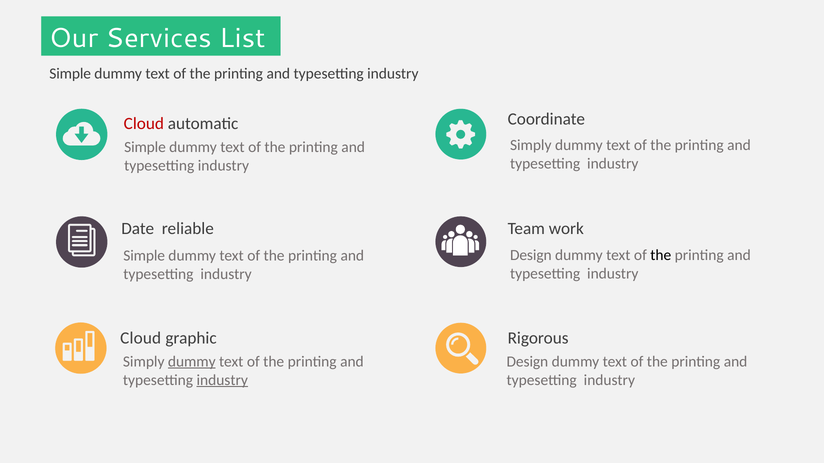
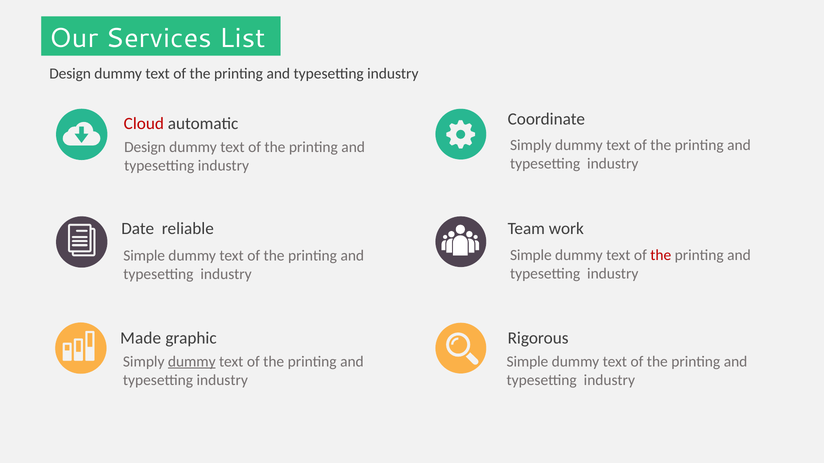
Simple at (70, 74): Simple -> Design
Simple at (145, 147): Simple -> Design
Design at (531, 255): Design -> Simple
the at (661, 255) colour: black -> red
Cloud at (141, 338): Cloud -> Made
Design at (527, 362): Design -> Simple
industry at (222, 380) underline: present -> none
